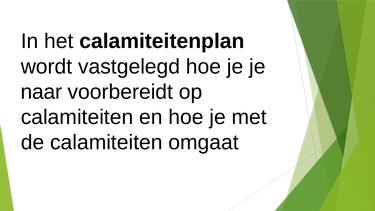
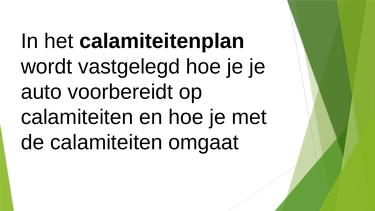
naar: naar -> auto
